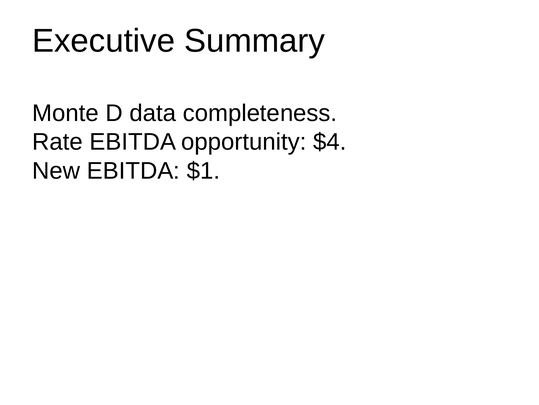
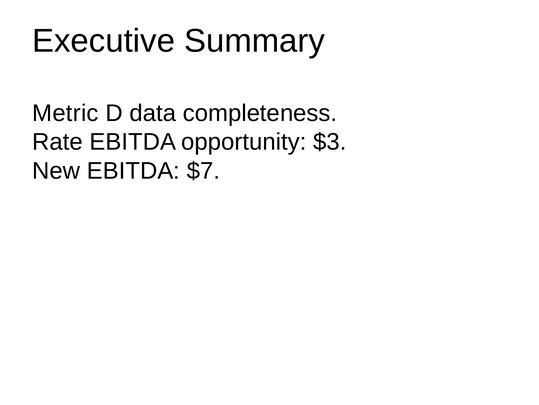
Monte: Monte -> Metric
$4: $4 -> $3
$1: $1 -> $7
